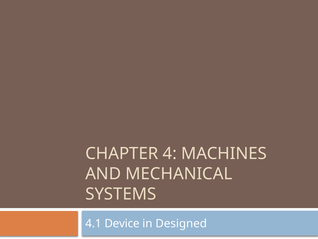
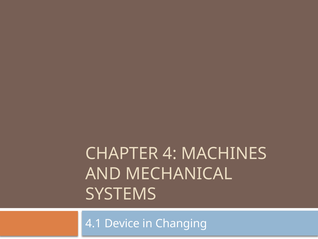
Designed: Designed -> Changing
